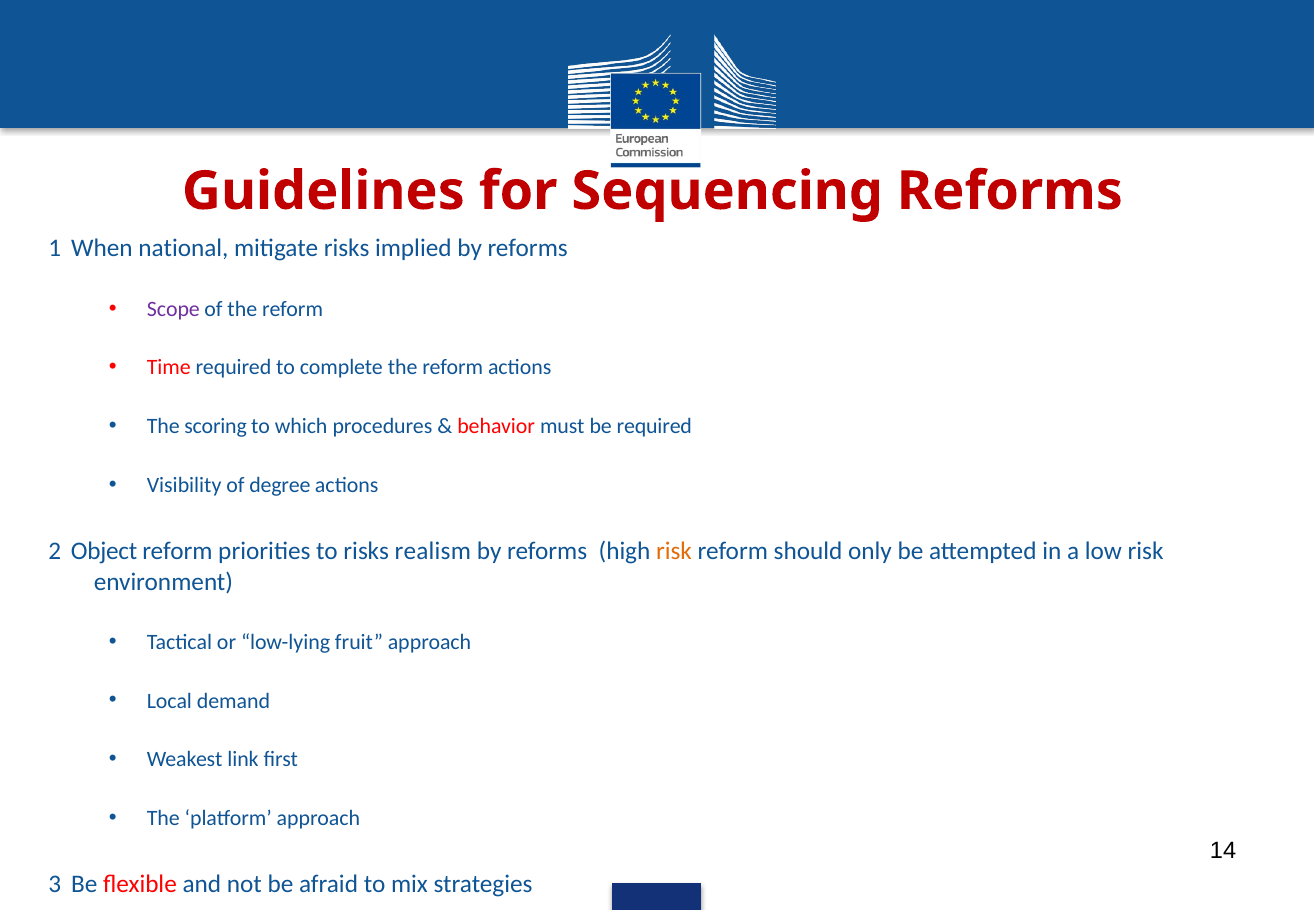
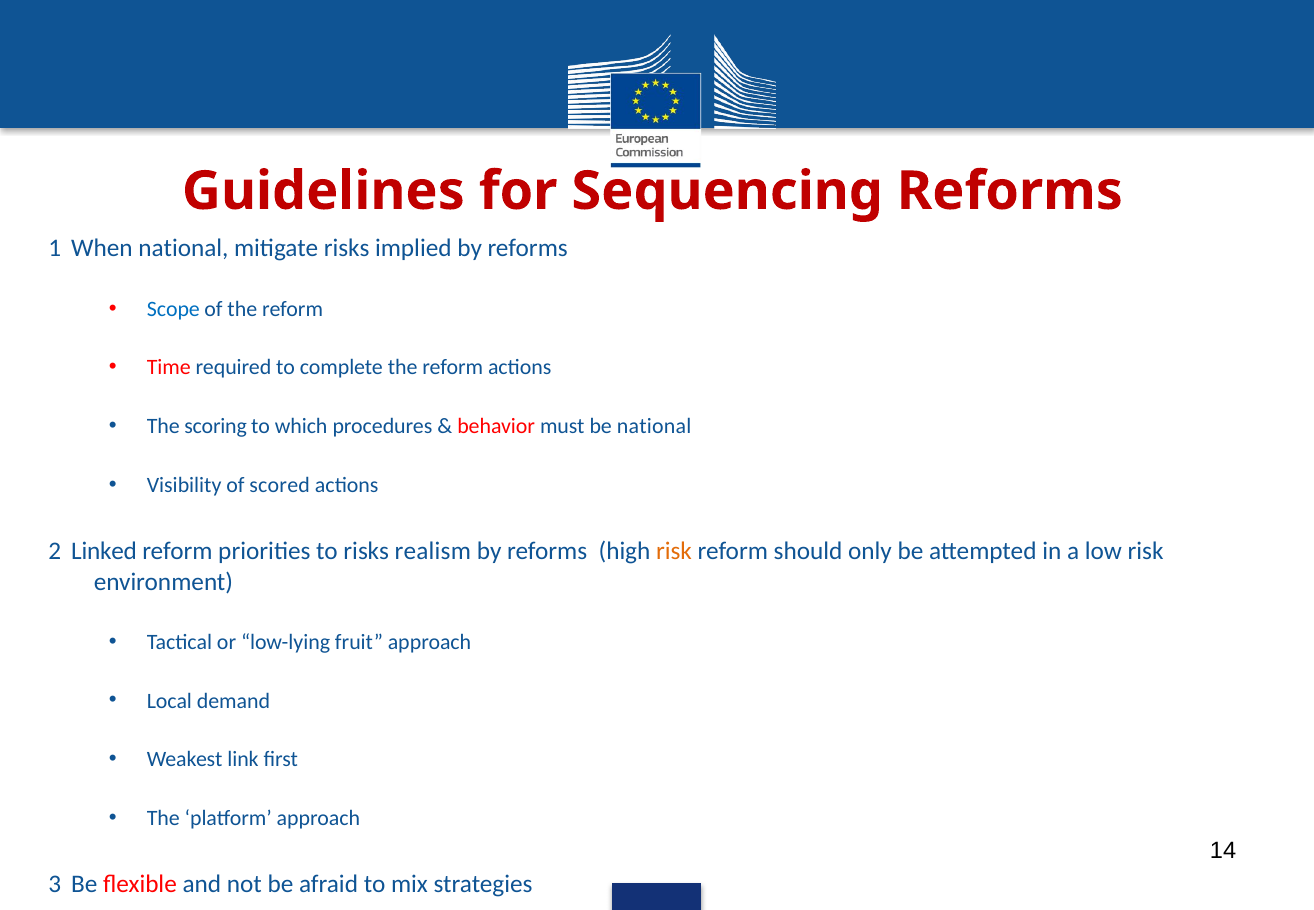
Scope colour: purple -> blue
be required: required -> national
degree: degree -> scored
Object: Object -> Linked
